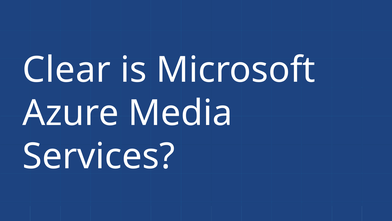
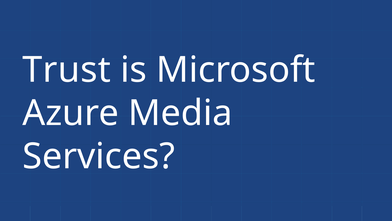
Clear: Clear -> Trust
